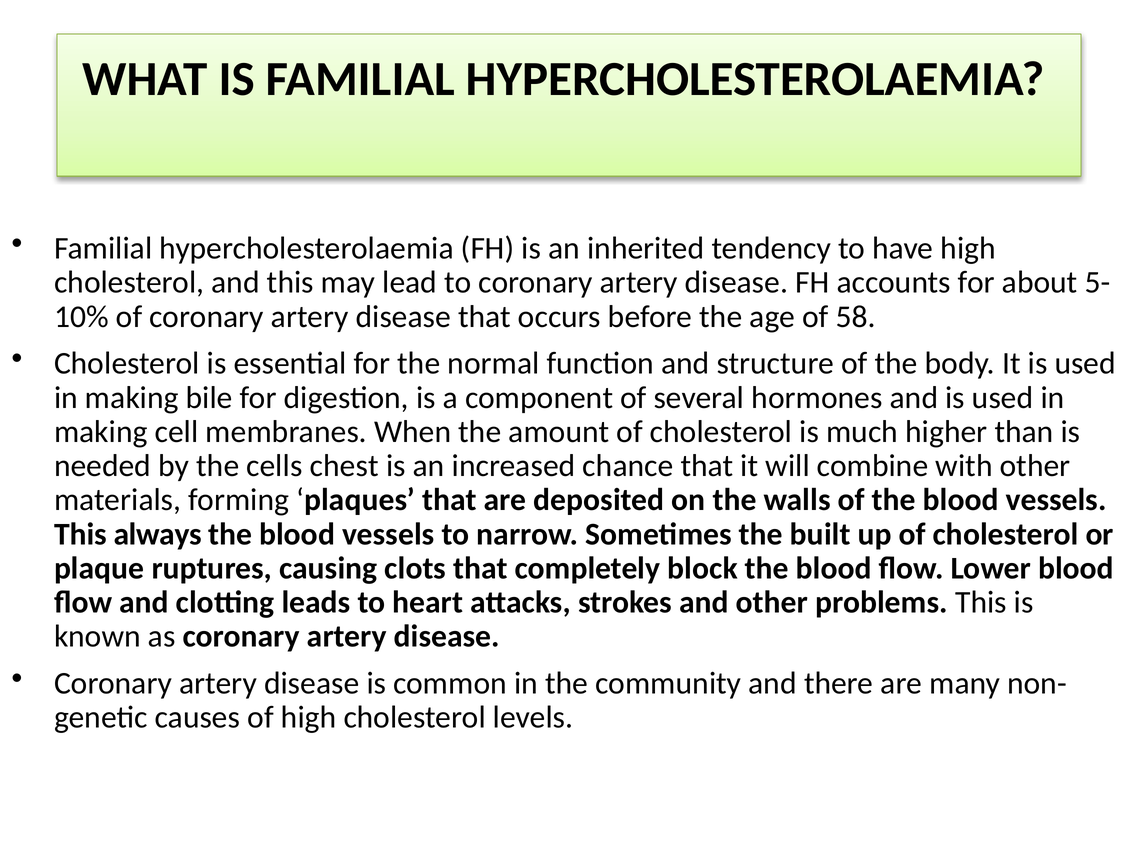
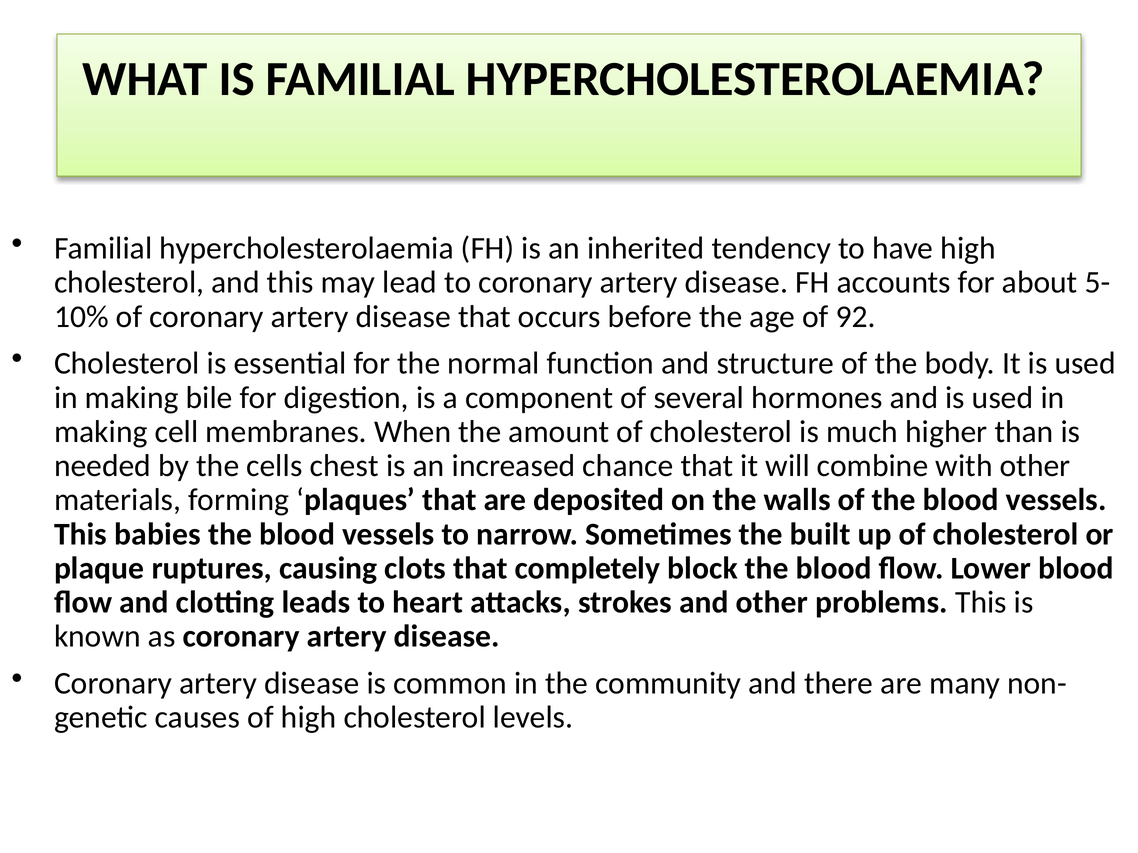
58: 58 -> 92
always: always -> babies
